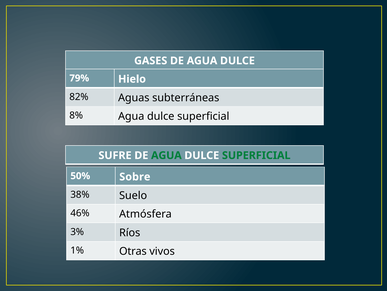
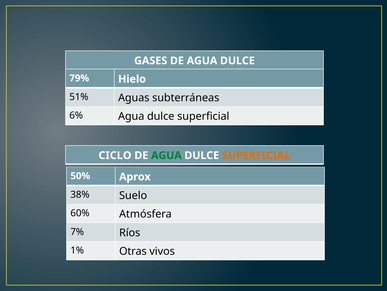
82%: 82% -> 51%
8%: 8% -> 6%
SUFRE: SUFRE -> CICLO
SUPERFICIAL at (256, 155) colour: green -> orange
Sobre: Sobre -> Aprox
46%: 46% -> 60%
3%: 3% -> 7%
